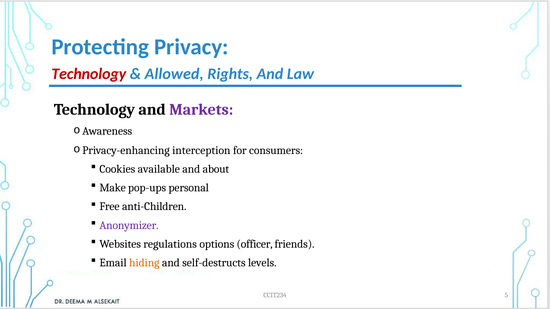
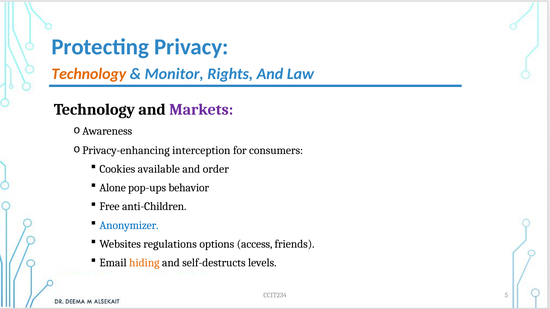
Technology at (89, 74) colour: red -> orange
Allowed: Allowed -> Monitor
about: about -> order
Make: Make -> Alone
personal: personal -> behavior
Anonymizer colour: purple -> blue
officer: officer -> access
